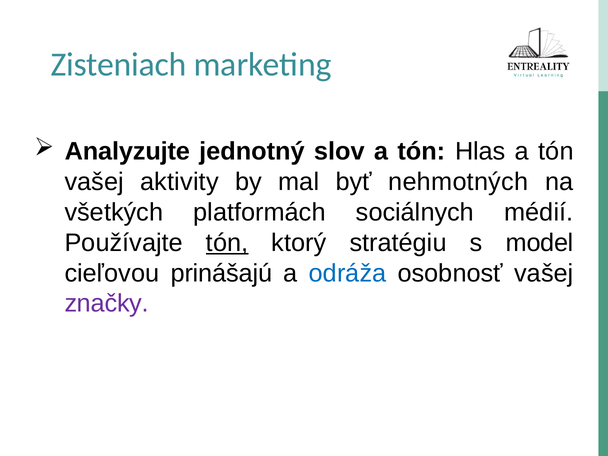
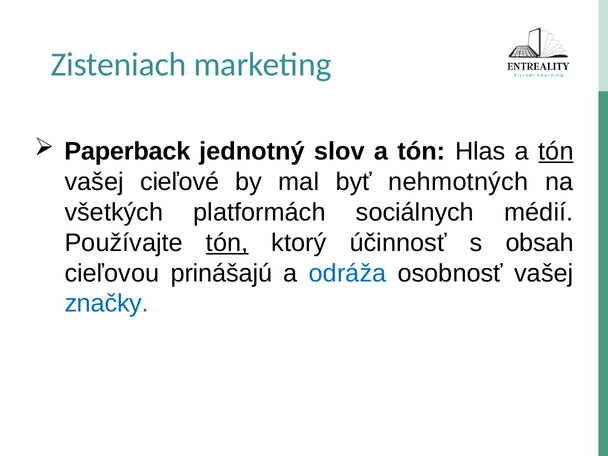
Analyzujte: Analyzujte -> Paperback
tón at (556, 152) underline: none -> present
aktivity: aktivity -> cieľové
stratégiu: stratégiu -> účinnosť
model: model -> obsah
značky colour: purple -> blue
